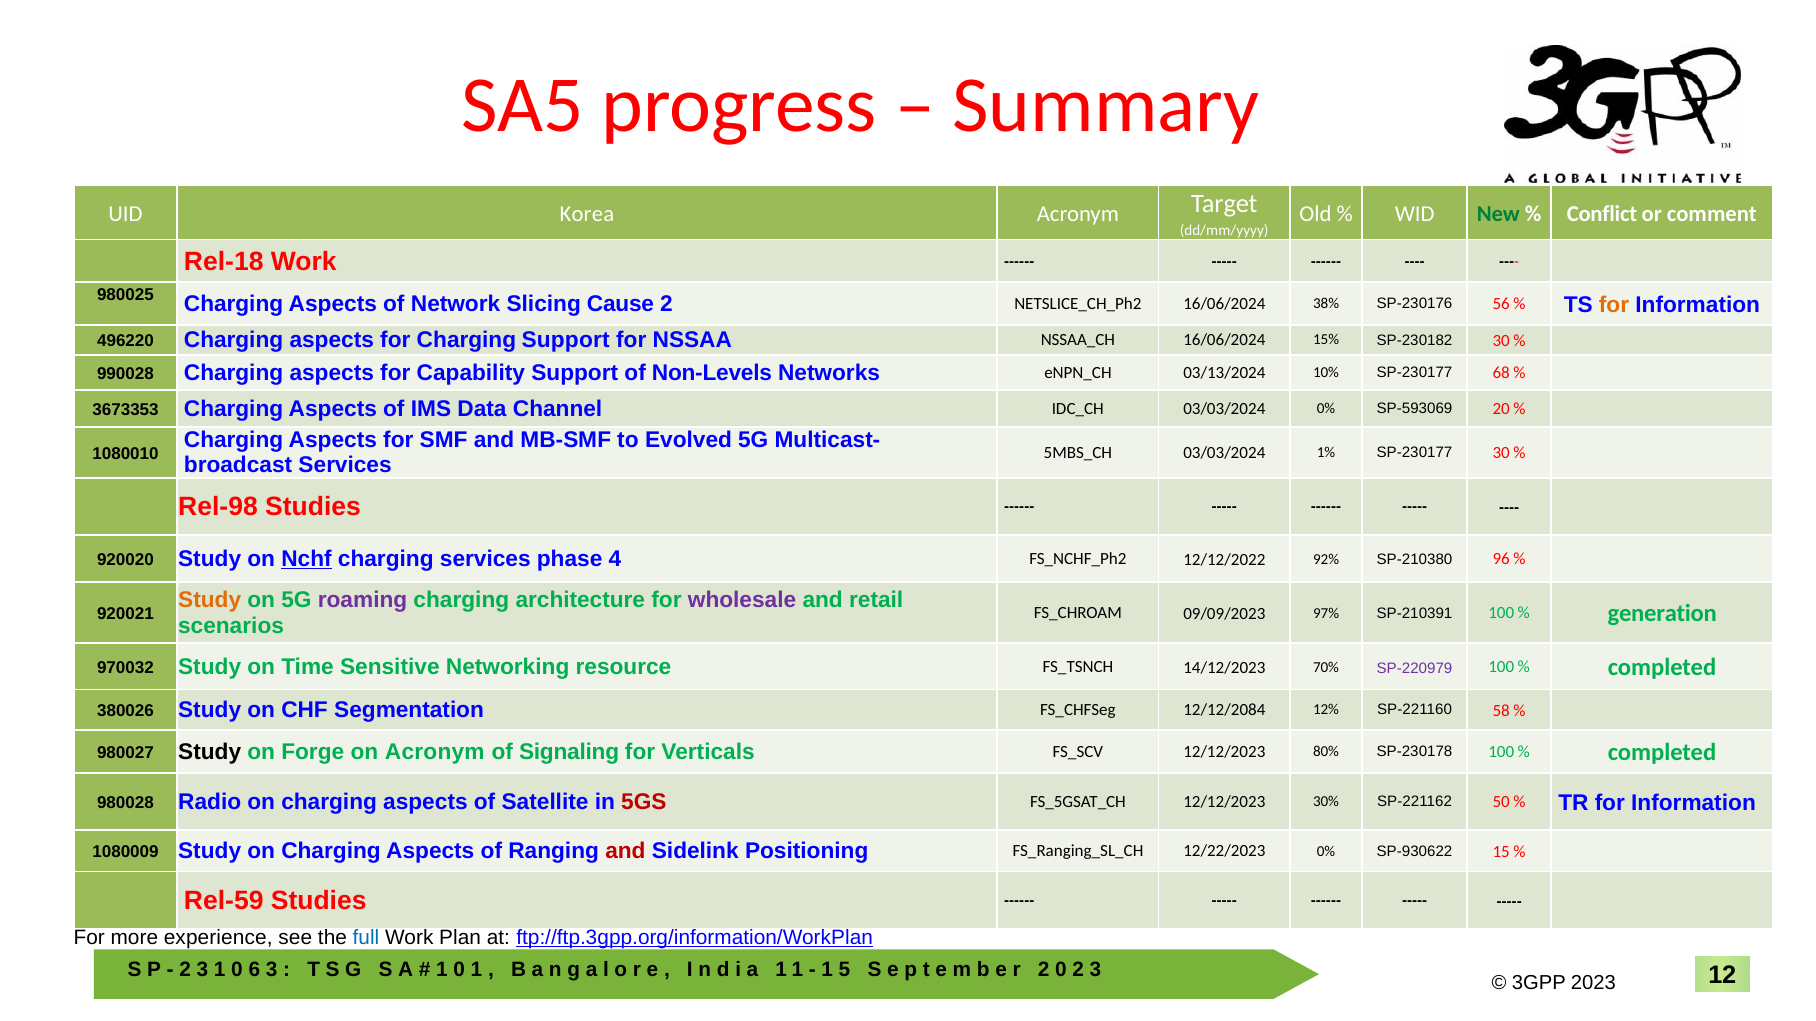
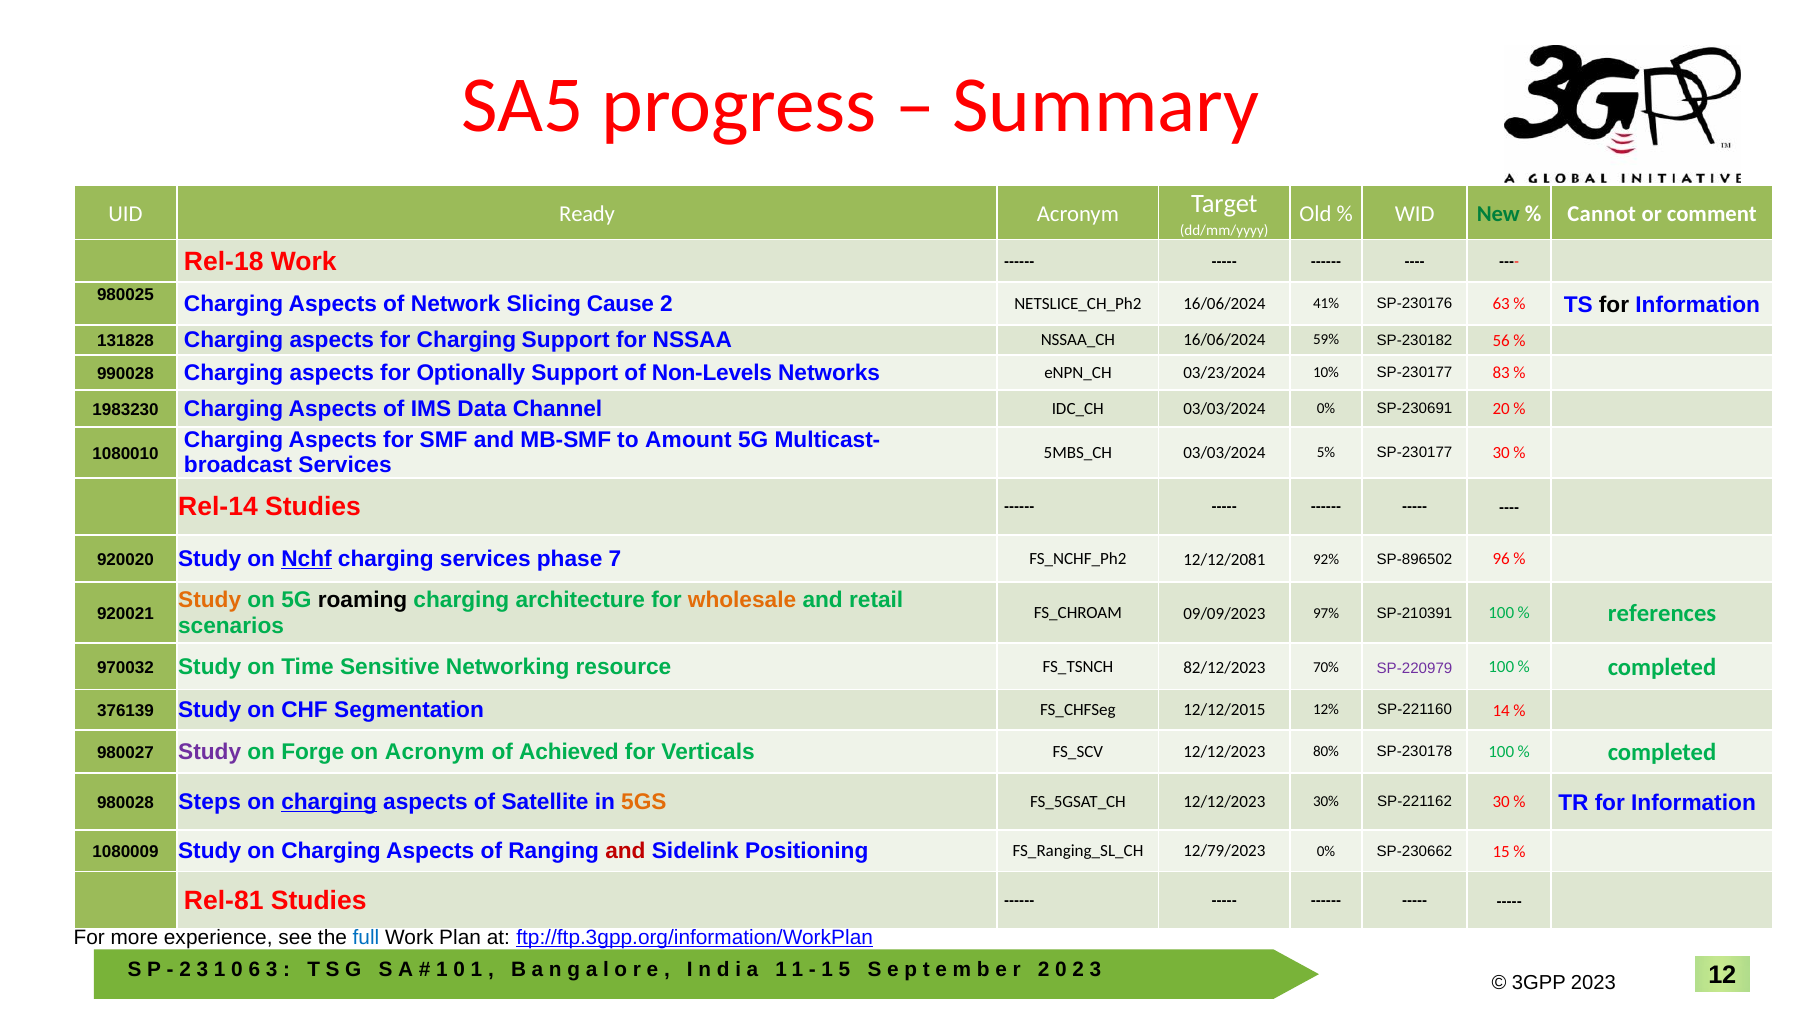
Korea: Korea -> Ready
Conflict: Conflict -> Cannot
38%: 38% -> 41%
56: 56 -> 63
for at (1614, 305) colour: orange -> black
496220: 496220 -> 131828
15%: 15% -> 59%
SP-230182 30: 30 -> 56
Capability: Capability -> Optionally
03/13/2024: 03/13/2024 -> 03/23/2024
68: 68 -> 83
3673353: 3673353 -> 1983230
SP-593069: SP-593069 -> SP-230691
Evolved: Evolved -> Amount
1%: 1% -> 5%
Rel-98: Rel-98 -> Rel-14
4: 4 -> 7
12/12/2022: 12/12/2022 -> 12/12/2081
SP-210380: SP-210380 -> SP-896502
roaming colour: purple -> black
wholesale colour: purple -> orange
generation: generation -> references
14/12/2023: 14/12/2023 -> 82/12/2023
380026: 380026 -> 376139
12/12/2084: 12/12/2084 -> 12/12/2015
58: 58 -> 14
Study at (210, 752) colour: black -> purple
Signaling: Signaling -> Achieved
Radio: Radio -> Steps
charging at (329, 802) underline: none -> present
5GS colour: red -> orange
SP-221162 50: 50 -> 30
12/22/2023: 12/22/2023 -> 12/79/2023
SP-930622: SP-930622 -> SP-230662
Rel-59: Rel-59 -> Rel-81
